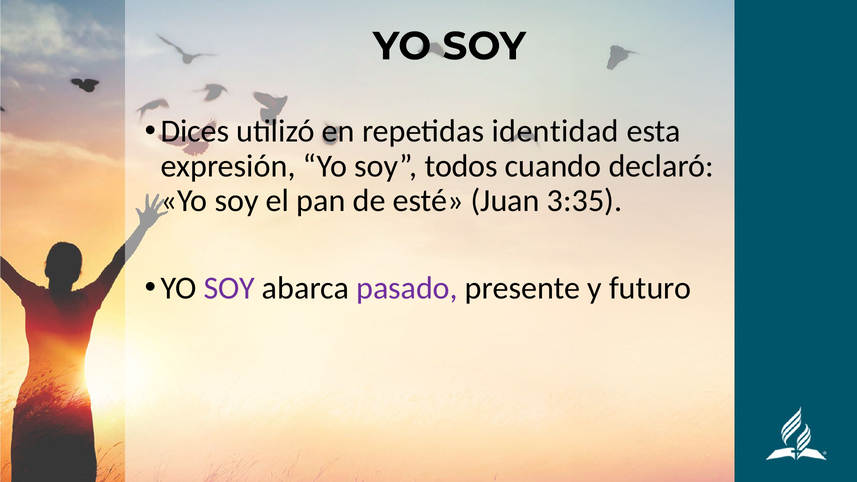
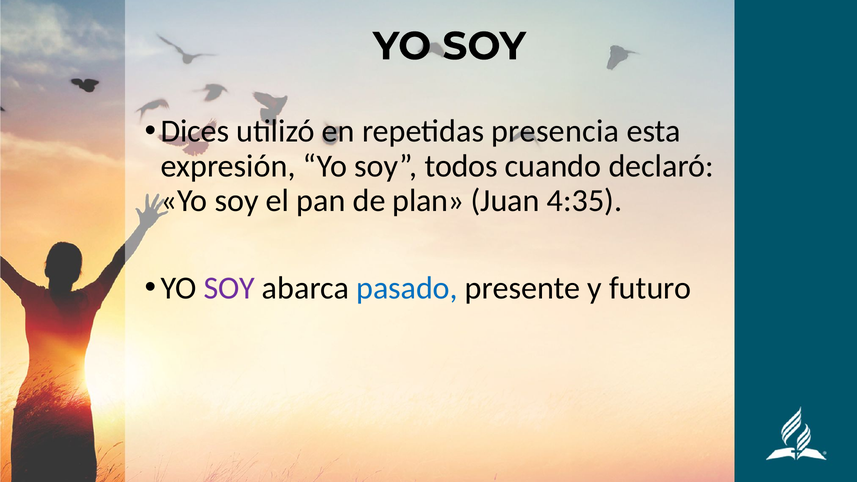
identidad: identidad -> presencia
esté: esté -> plan
3:35: 3:35 -> 4:35
pasado colour: purple -> blue
